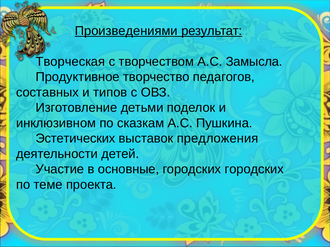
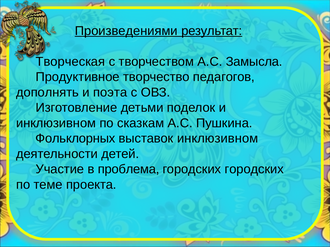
составных: составных -> дополнять
типов: типов -> поэта
Эстетических: Эстетических -> Фольклорных
выставок предложения: предложения -> инклюзивном
основные: основные -> проблема
